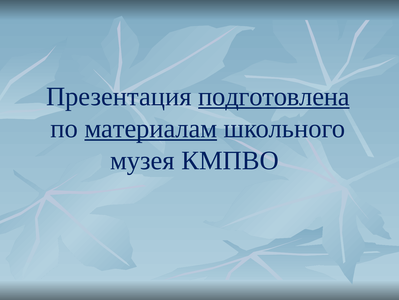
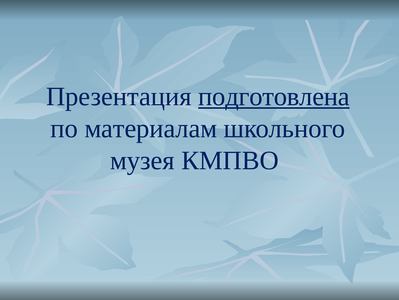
материалам underline: present -> none
